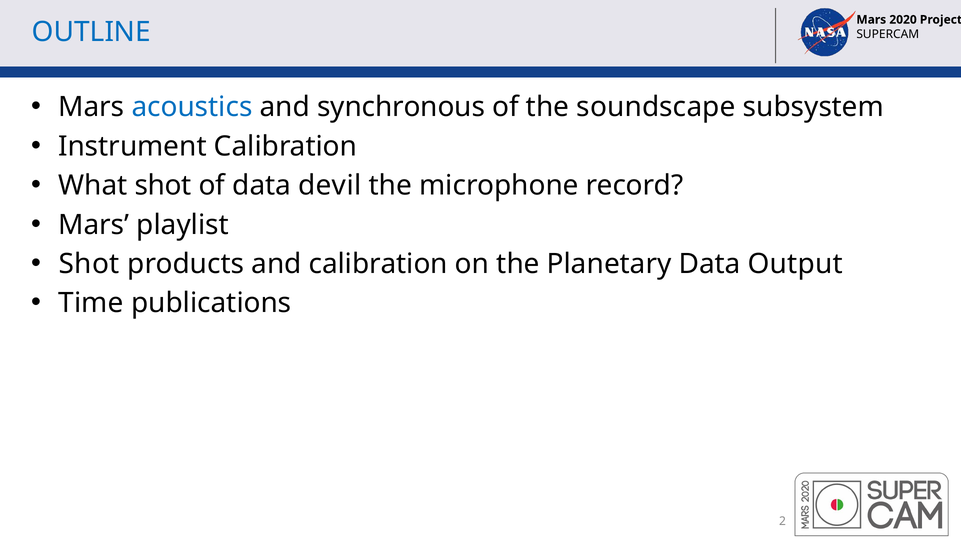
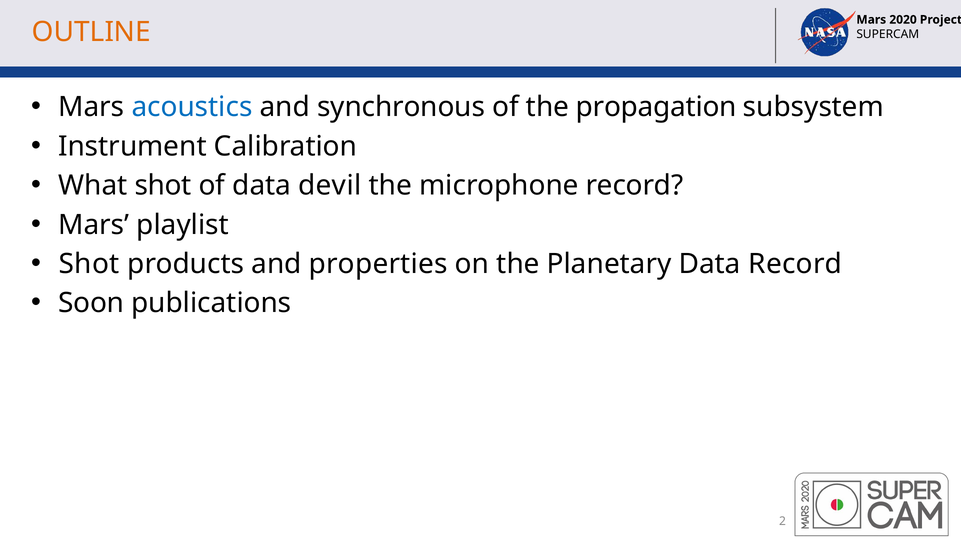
OUTLINE colour: blue -> orange
soundscape: soundscape -> propagation
and calibration: calibration -> properties
Data Output: Output -> Record
Time: Time -> Soon
